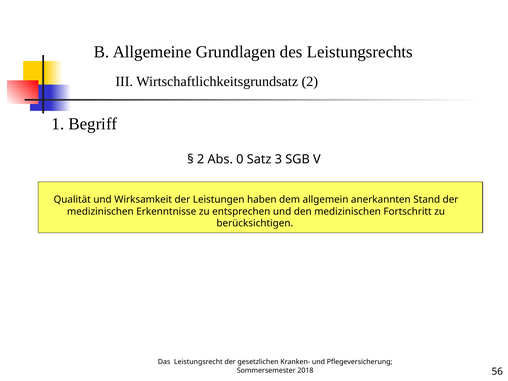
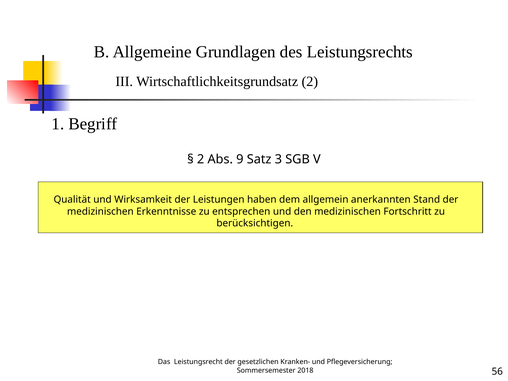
0: 0 -> 9
